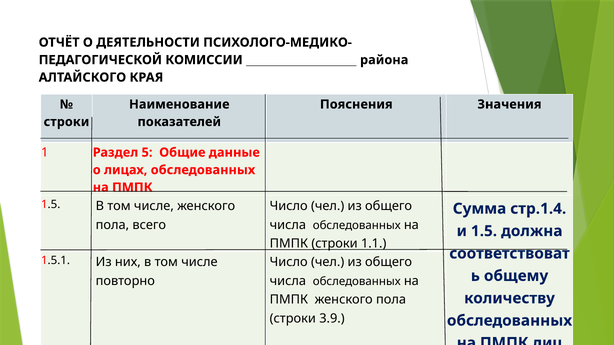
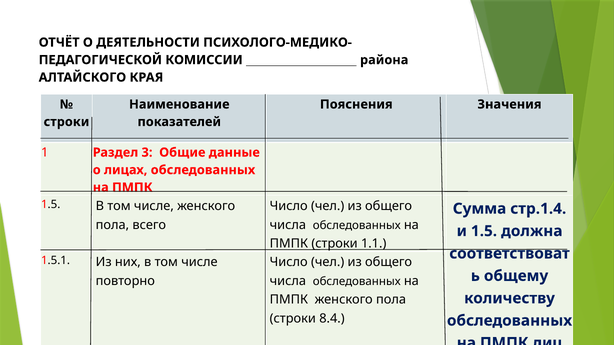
5: 5 -> 3
3.9: 3.9 -> 8.4
